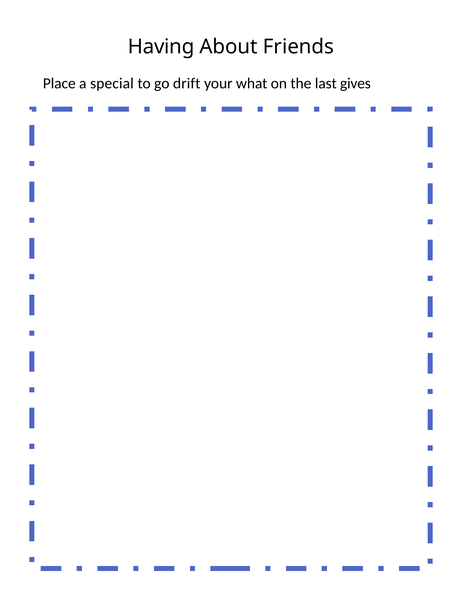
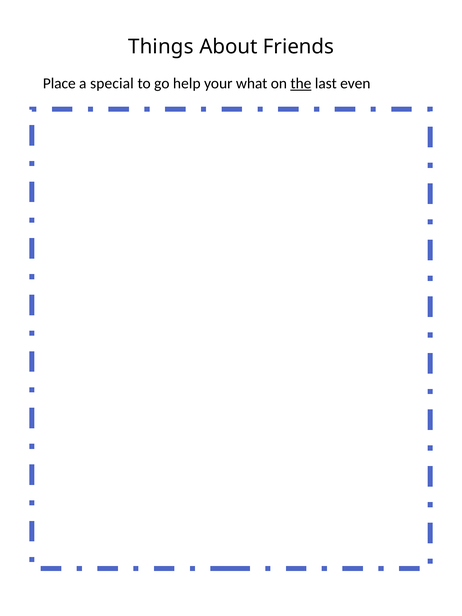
Having: Having -> Things
drift: drift -> help
the underline: none -> present
gives: gives -> even
